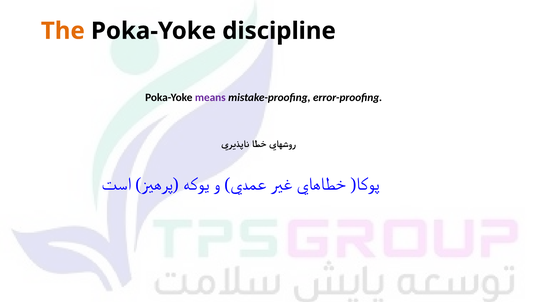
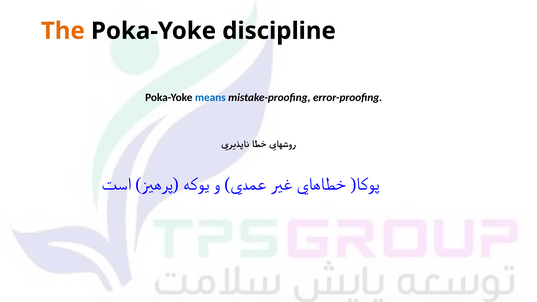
means colour: purple -> blue
